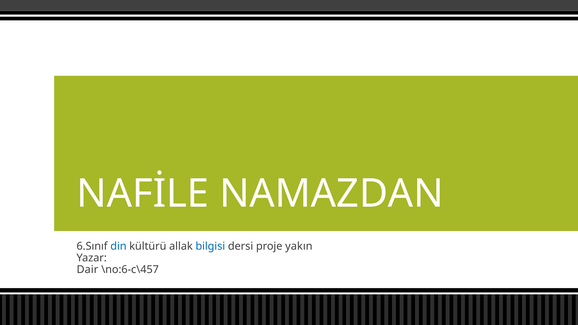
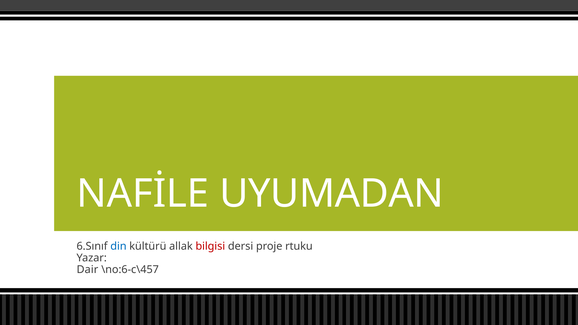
NAMAZDAN: NAMAZDAN -> UYUMADAN
bilgisi colour: blue -> red
yakın: yakın -> rtuku
